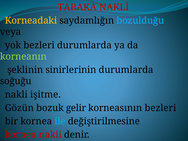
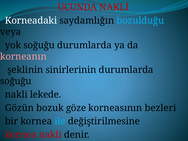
TABAKA: TABAKA -> UCUNDA
Korneadaki colour: yellow -> white
yok bezleri: bezleri -> soğuğu
korneanın colour: light green -> pink
işitme: işitme -> lekede
gelir: gelir -> göze
